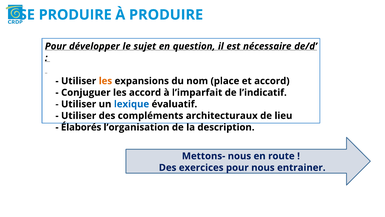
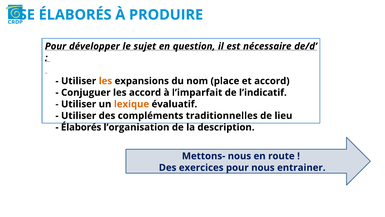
SE PRODUIRE: PRODUIRE -> ÉLABORÉS
lexique colour: blue -> orange
architecturaux: architecturaux -> traditionnelles
